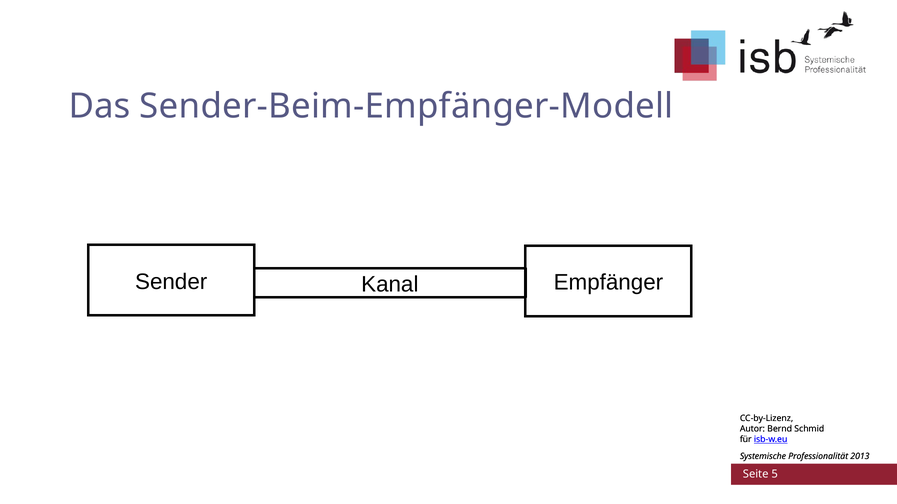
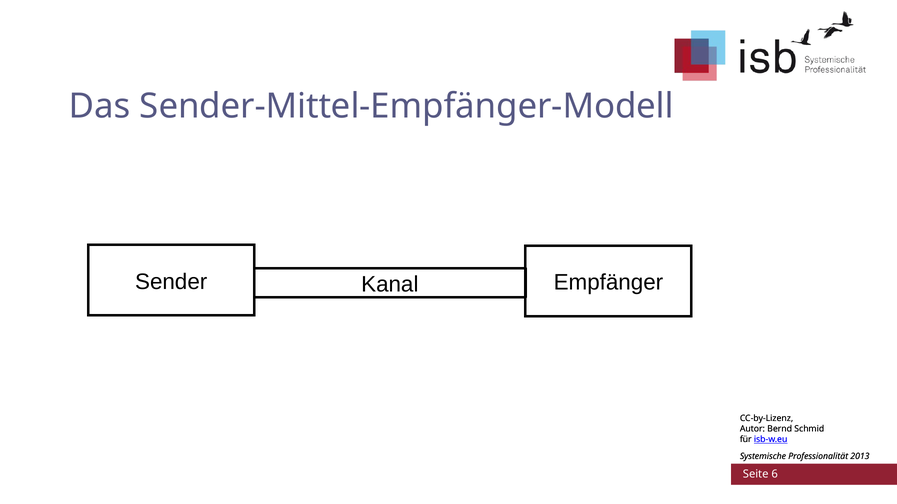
Sender-Beim-Empfänger-Modell: Sender-Beim-Empfänger-Modell -> Sender-Mittel-Empfänger-Modell
5: 5 -> 6
